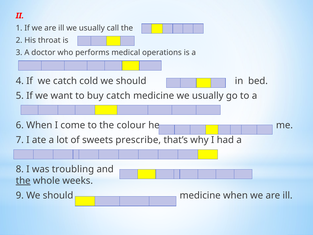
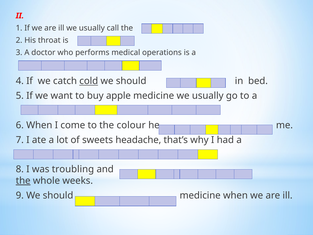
cold underline: none -> present
buy catch: catch -> apple
prescribe: prescribe -> headache
